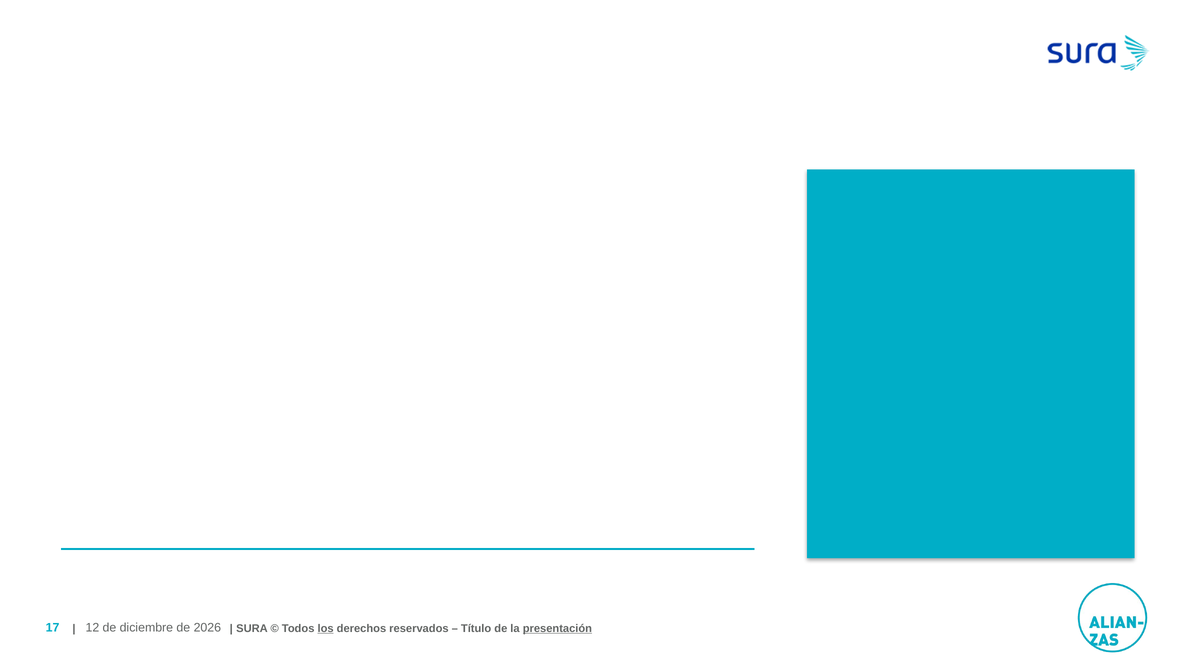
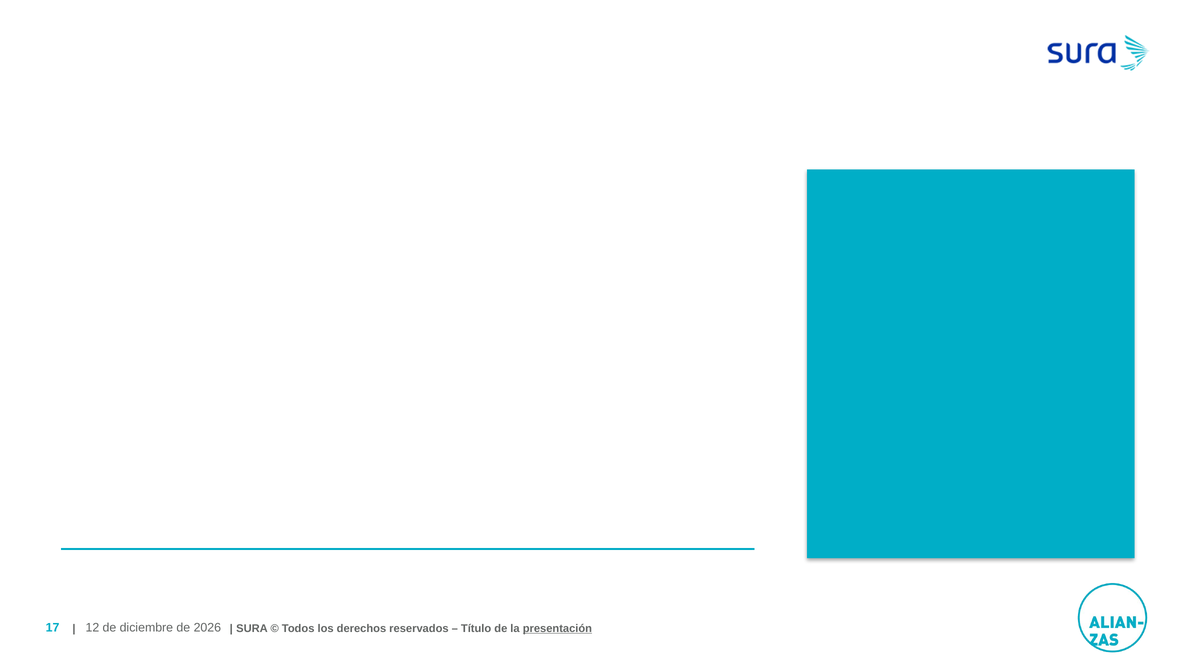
los underline: present -> none
